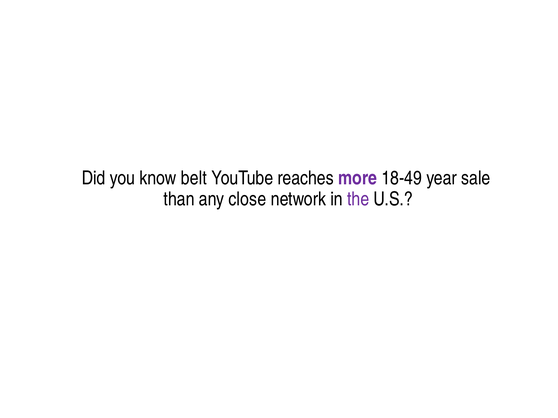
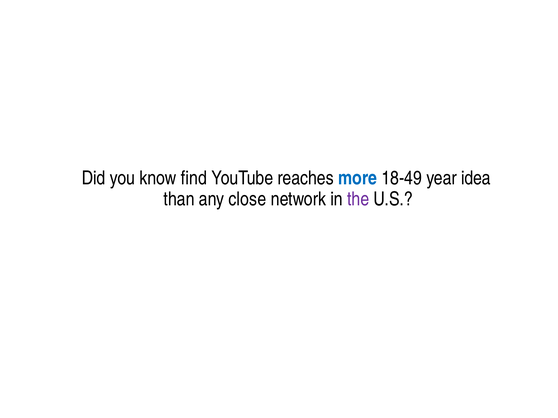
belt: belt -> find
more colour: purple -> blue
sale: sale -> idea
